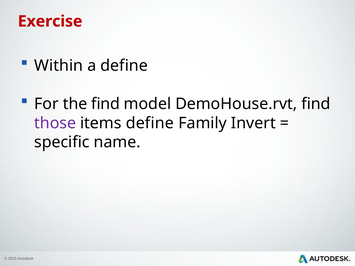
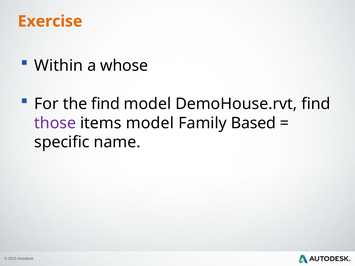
Exercise colour: red -> orange
a define: define -> whose
items define: define -> model
Invert: Invert -> Based
